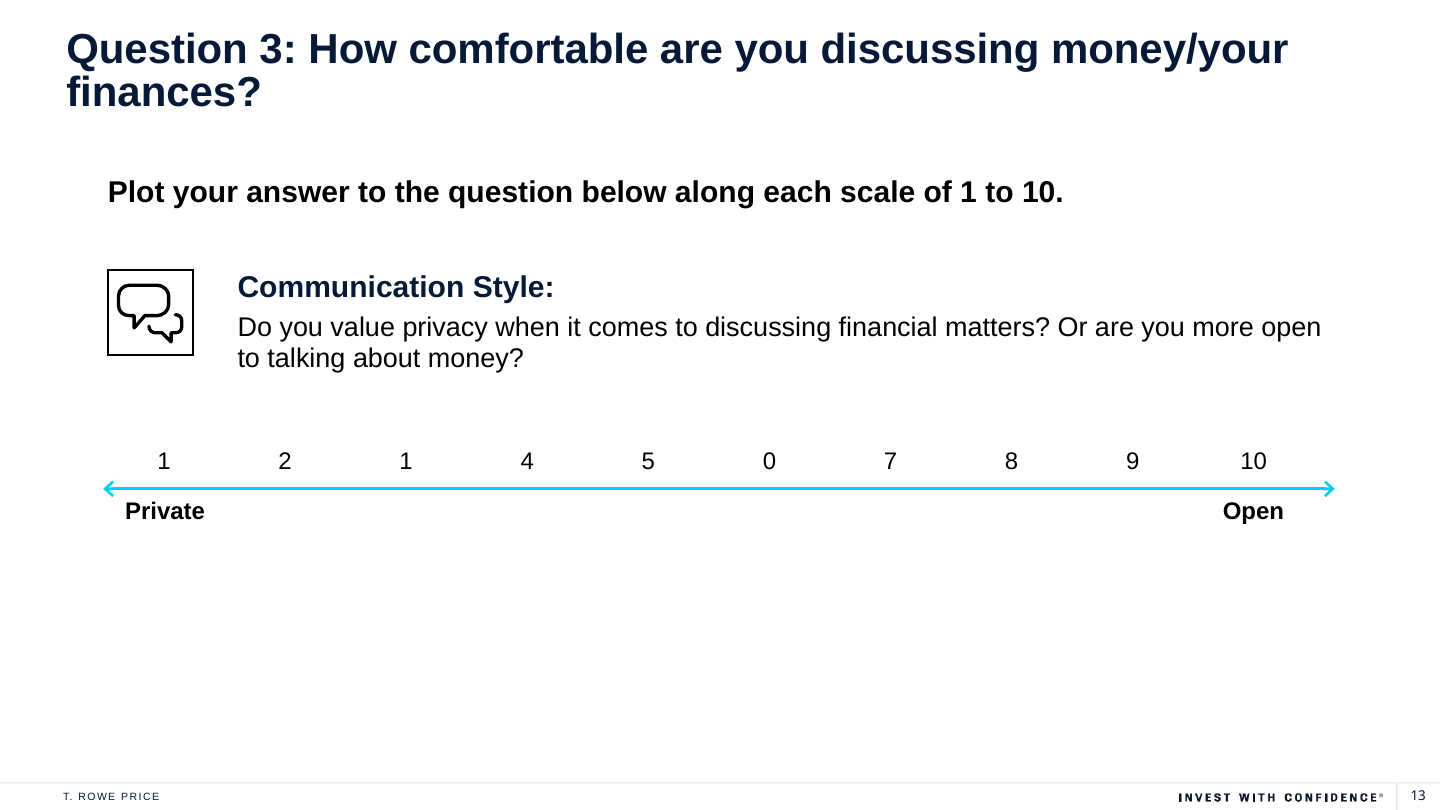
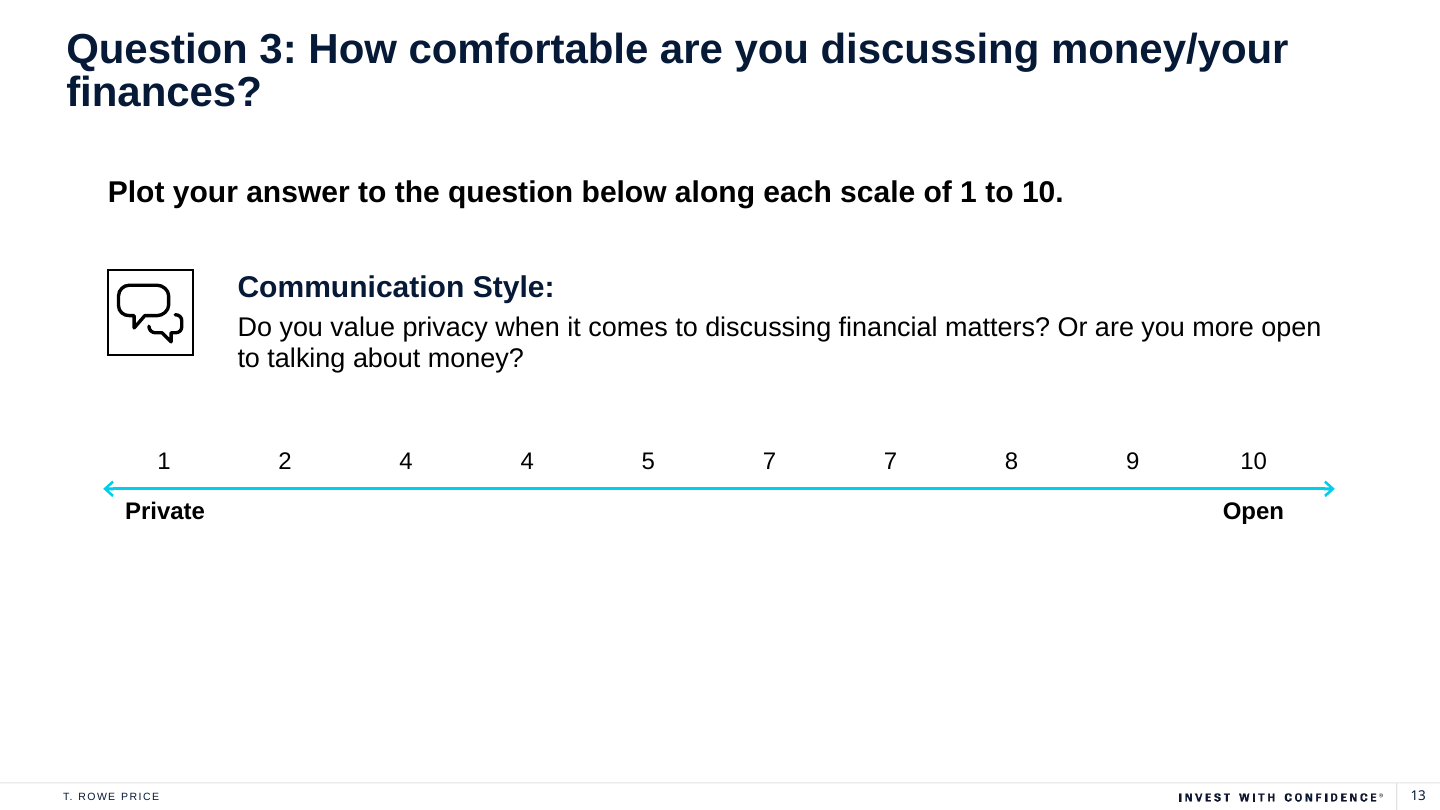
2 1: 1 -> 4
5 0: 0 -> 7
